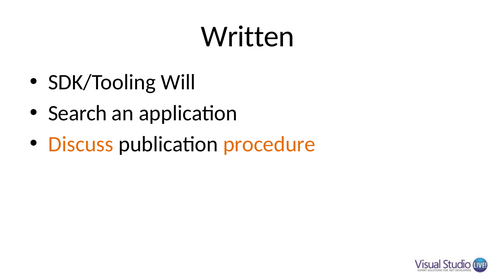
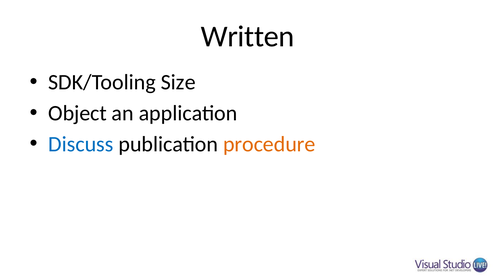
Will: Will -> Size
Search: Search -> Object
Discuss colour: orange -> blue
